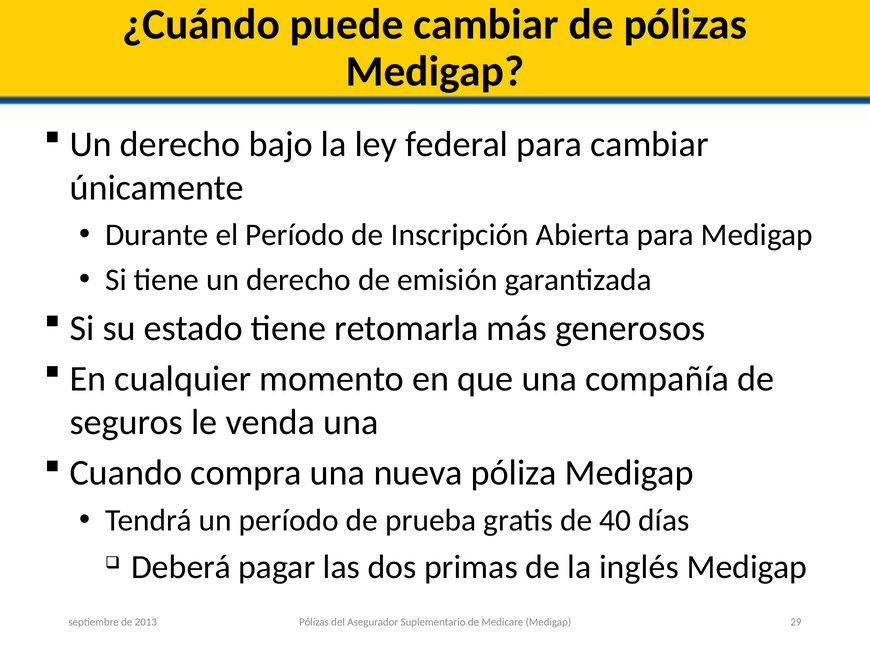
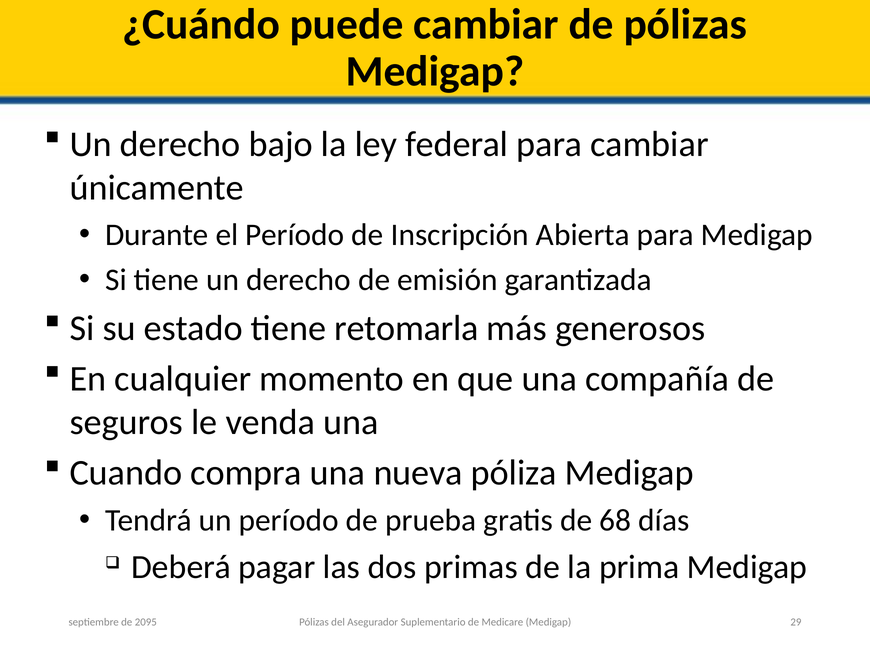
40: 40 -> 68
inglés: inglés -> prima
2013: 2013 -> 2095
